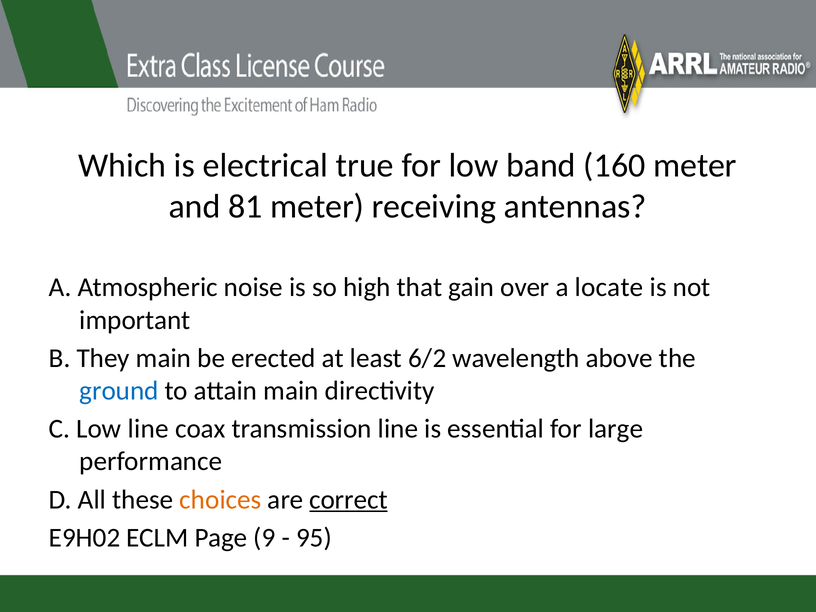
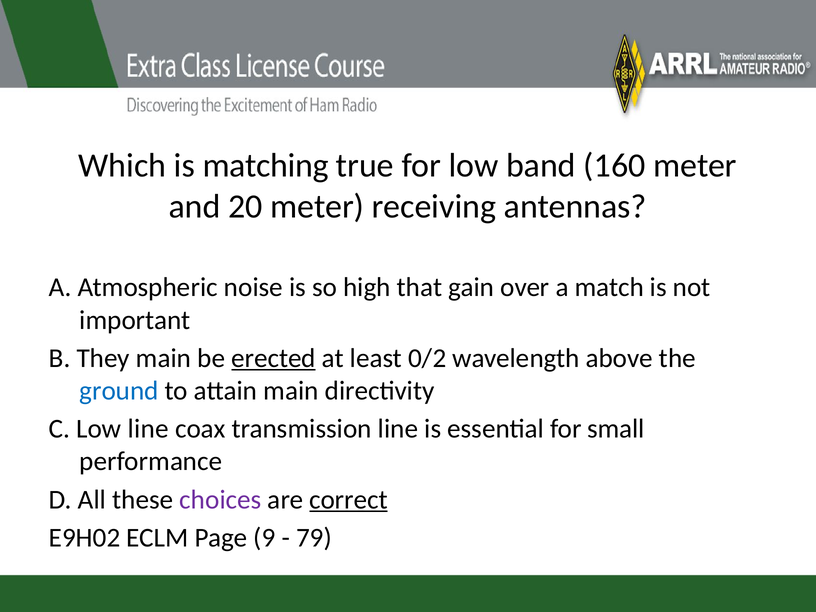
electrical: electrical -> matching
81: 81 -> 20
locate: locate -> match
erected underline: none -> present
6/2: 6/2 -> 0/2
large: large -> small
choices colour: orange -> purple
95: 95 -> 79
